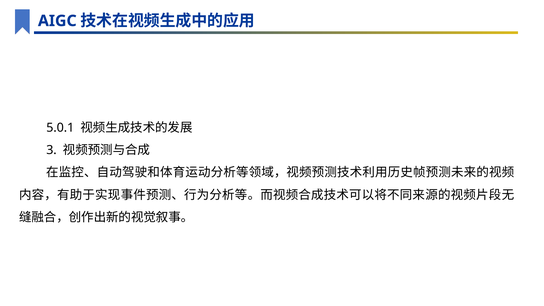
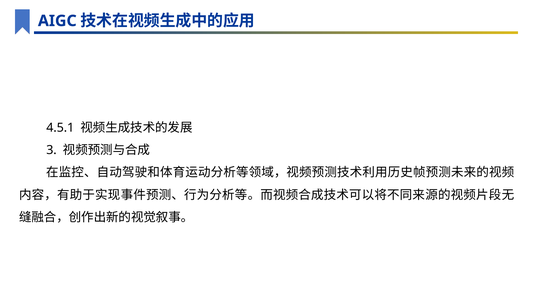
5.0.1: 5.0.1 -> 4.5.1
